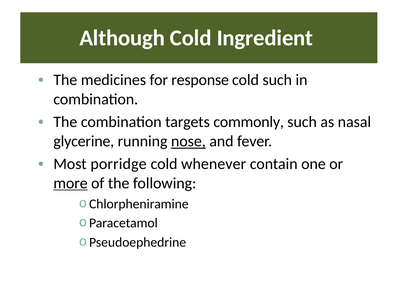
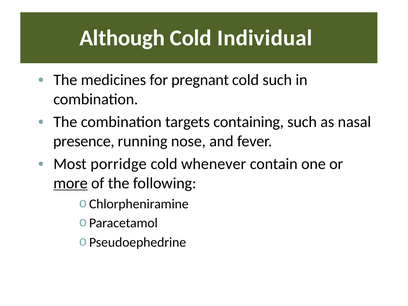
Ingredient: Ingredient -> Individual
response: response -> pregnant
commonly: commonly -> containing
glycerine: glycerine -> presence
nose underline: present -> none
